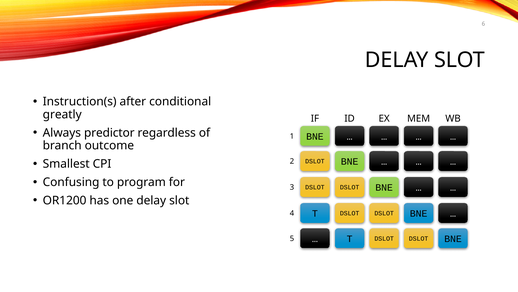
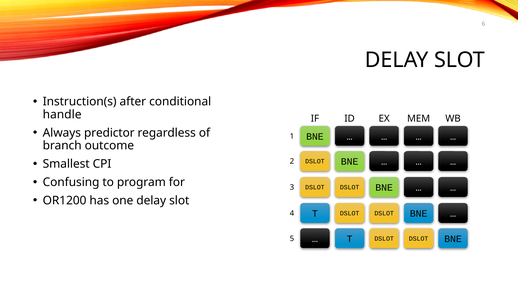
greatly: greatly -> handle
